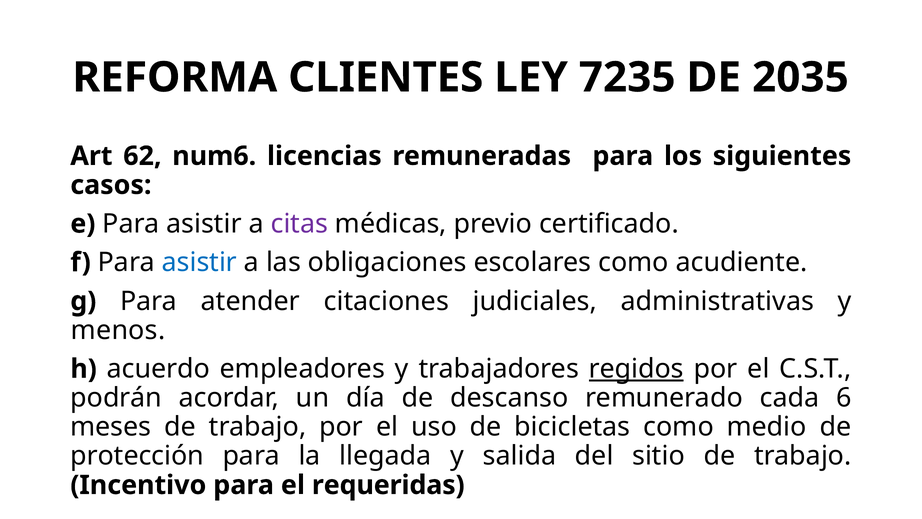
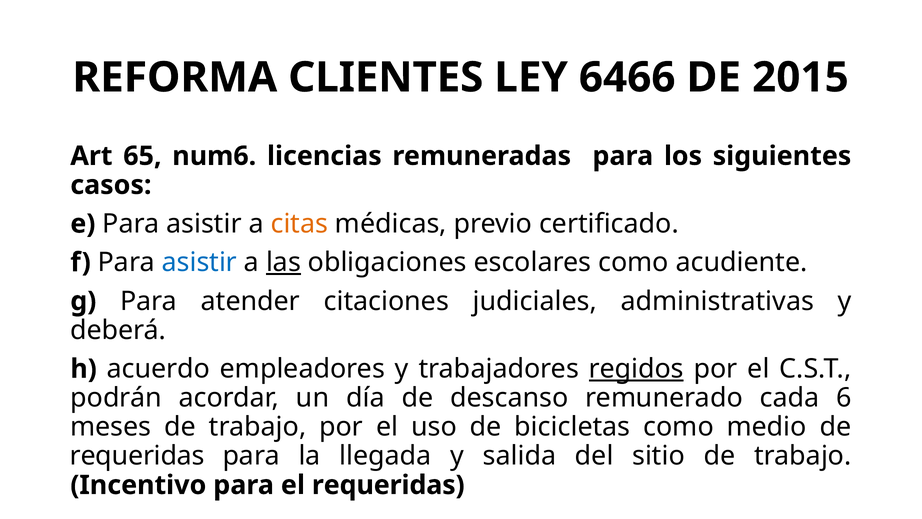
7235: 7235 -> 6466
2035: 2035 -> 2015
62: 62 -> 65
citas colour: purple -> orange
las underline: none -> present
menos: menos -> deberá
protección at (137, 456): protección -> requeridas
